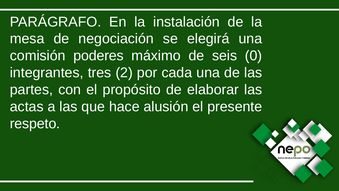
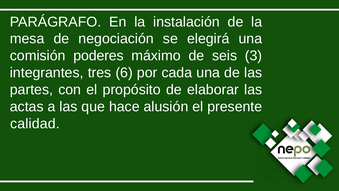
0: 0 -> 3
2: 2 -> 6
respeto: respeto -> calidad
